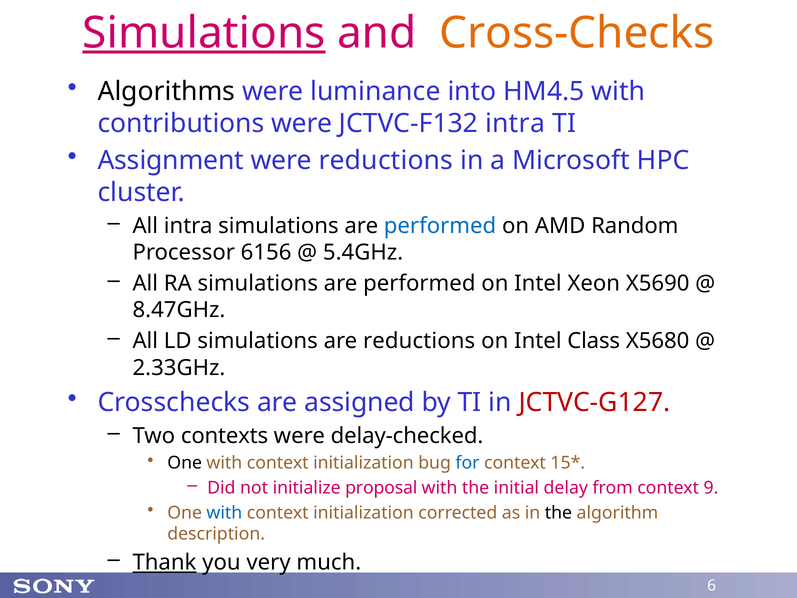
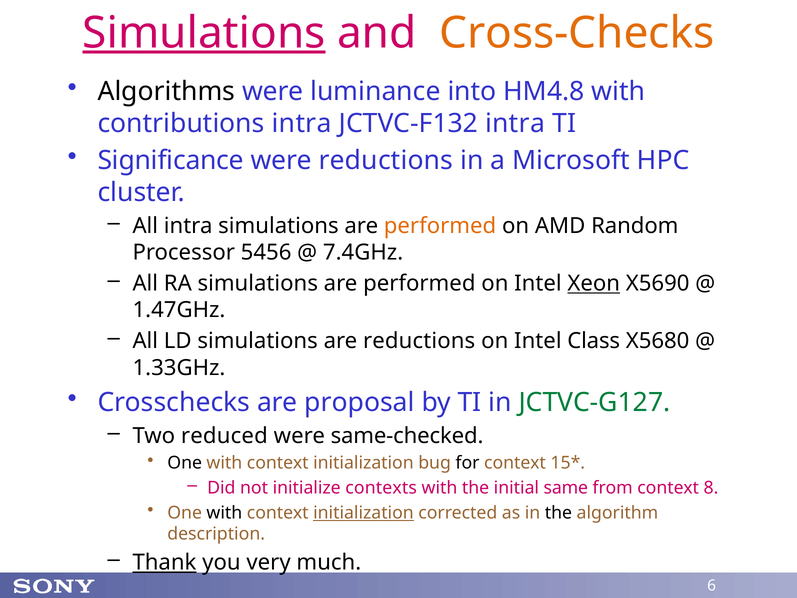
HM4.5: HM4.5 -> HM4.8
contributions were: were -> intra
Assignment: Assignment -> Significance
performed at (440, 226) colour: blue -> orange
6156: 6156 -> 5456
5.4GHz: 5.4GHz -> 7.4GHz
Xeon underline: none -> present
8.47GHz: 8.47GHz -> 1.47GHz
2.33GHz: 2.33GHz -> 1.33GHz
assigned: assigned -> proposal
JCTVC-G127 colour: red -> green
contexts: contexts -> reduced
delay-checked: delay-checked -> same-checked
for colour: blue -> black
proposal: proposal -> contexts
delay: delay -> same
9: 9 -> 8
with at (224, 512) colour: blue -> black
initialization at (363, 512) underline: none -> present
